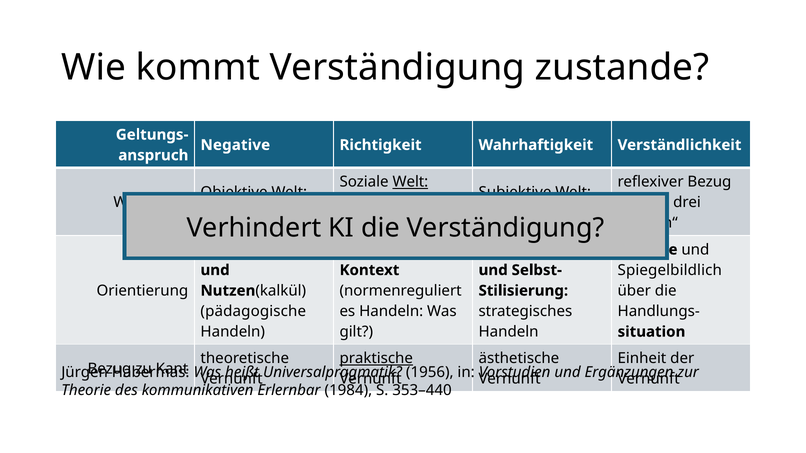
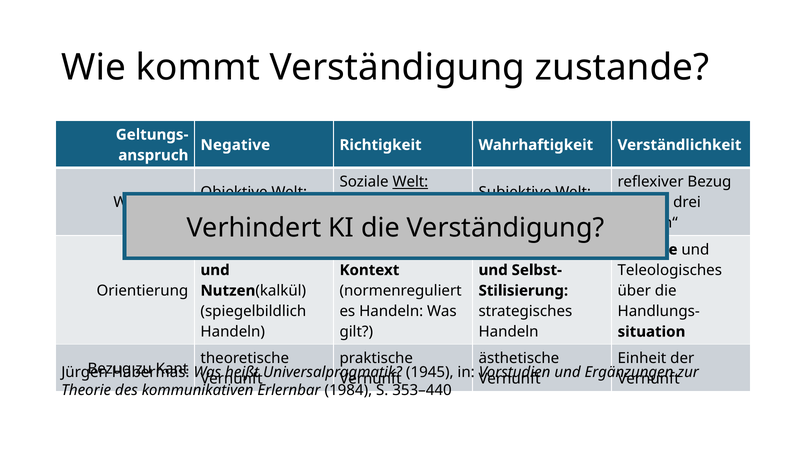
Spiegelbildlich: Spiegelbildlich -> Teleologisches
pädagogische: pädagogische -> spiegelbildlich
praktische underline: present -> none
1956: 1956 -> 1945
